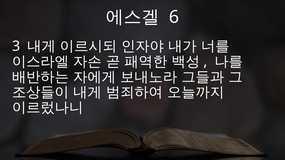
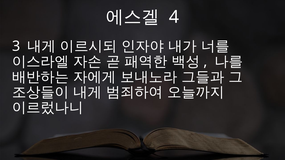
6: 6 -> 4
